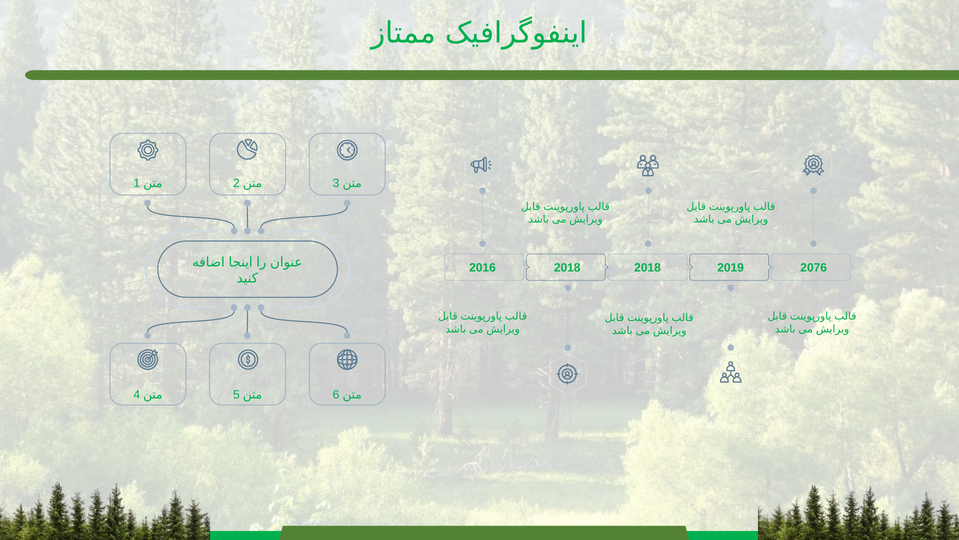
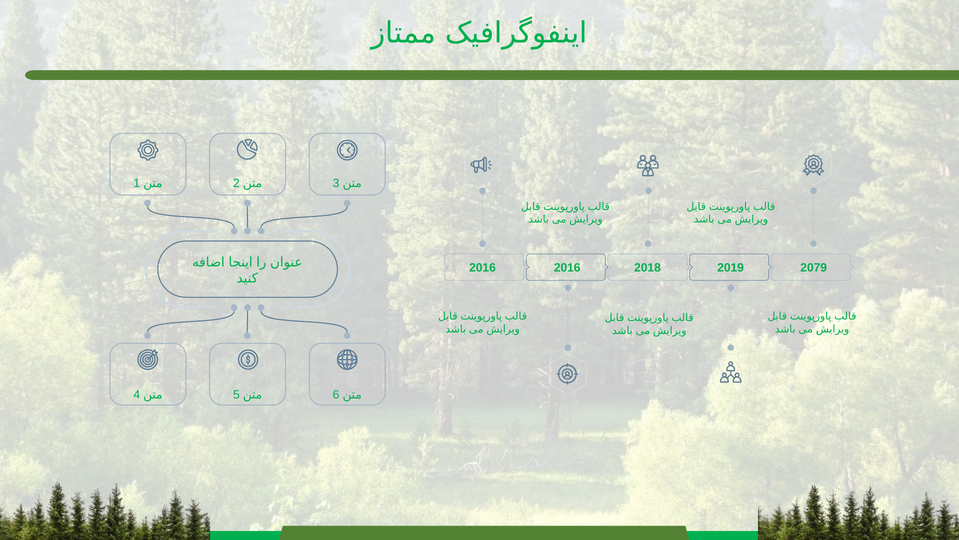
2016 2018: 2018 -> 2016
2076: 2076 -> 2079
